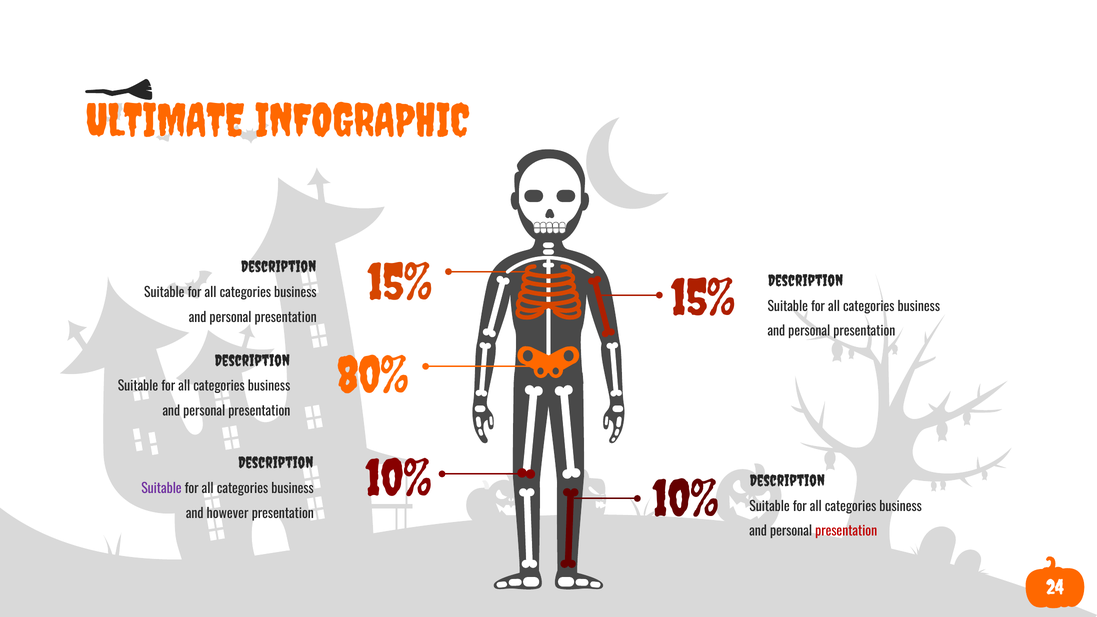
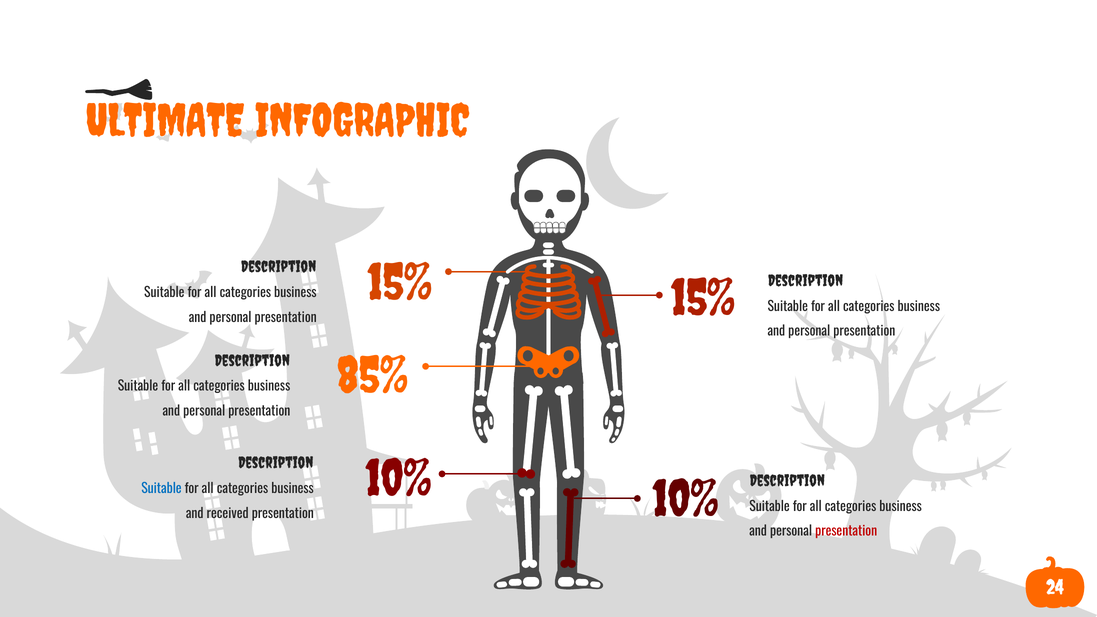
80%: 80% -> 85%
Suitable at (161, 489) colour: purple -> blue
however: however -> received
